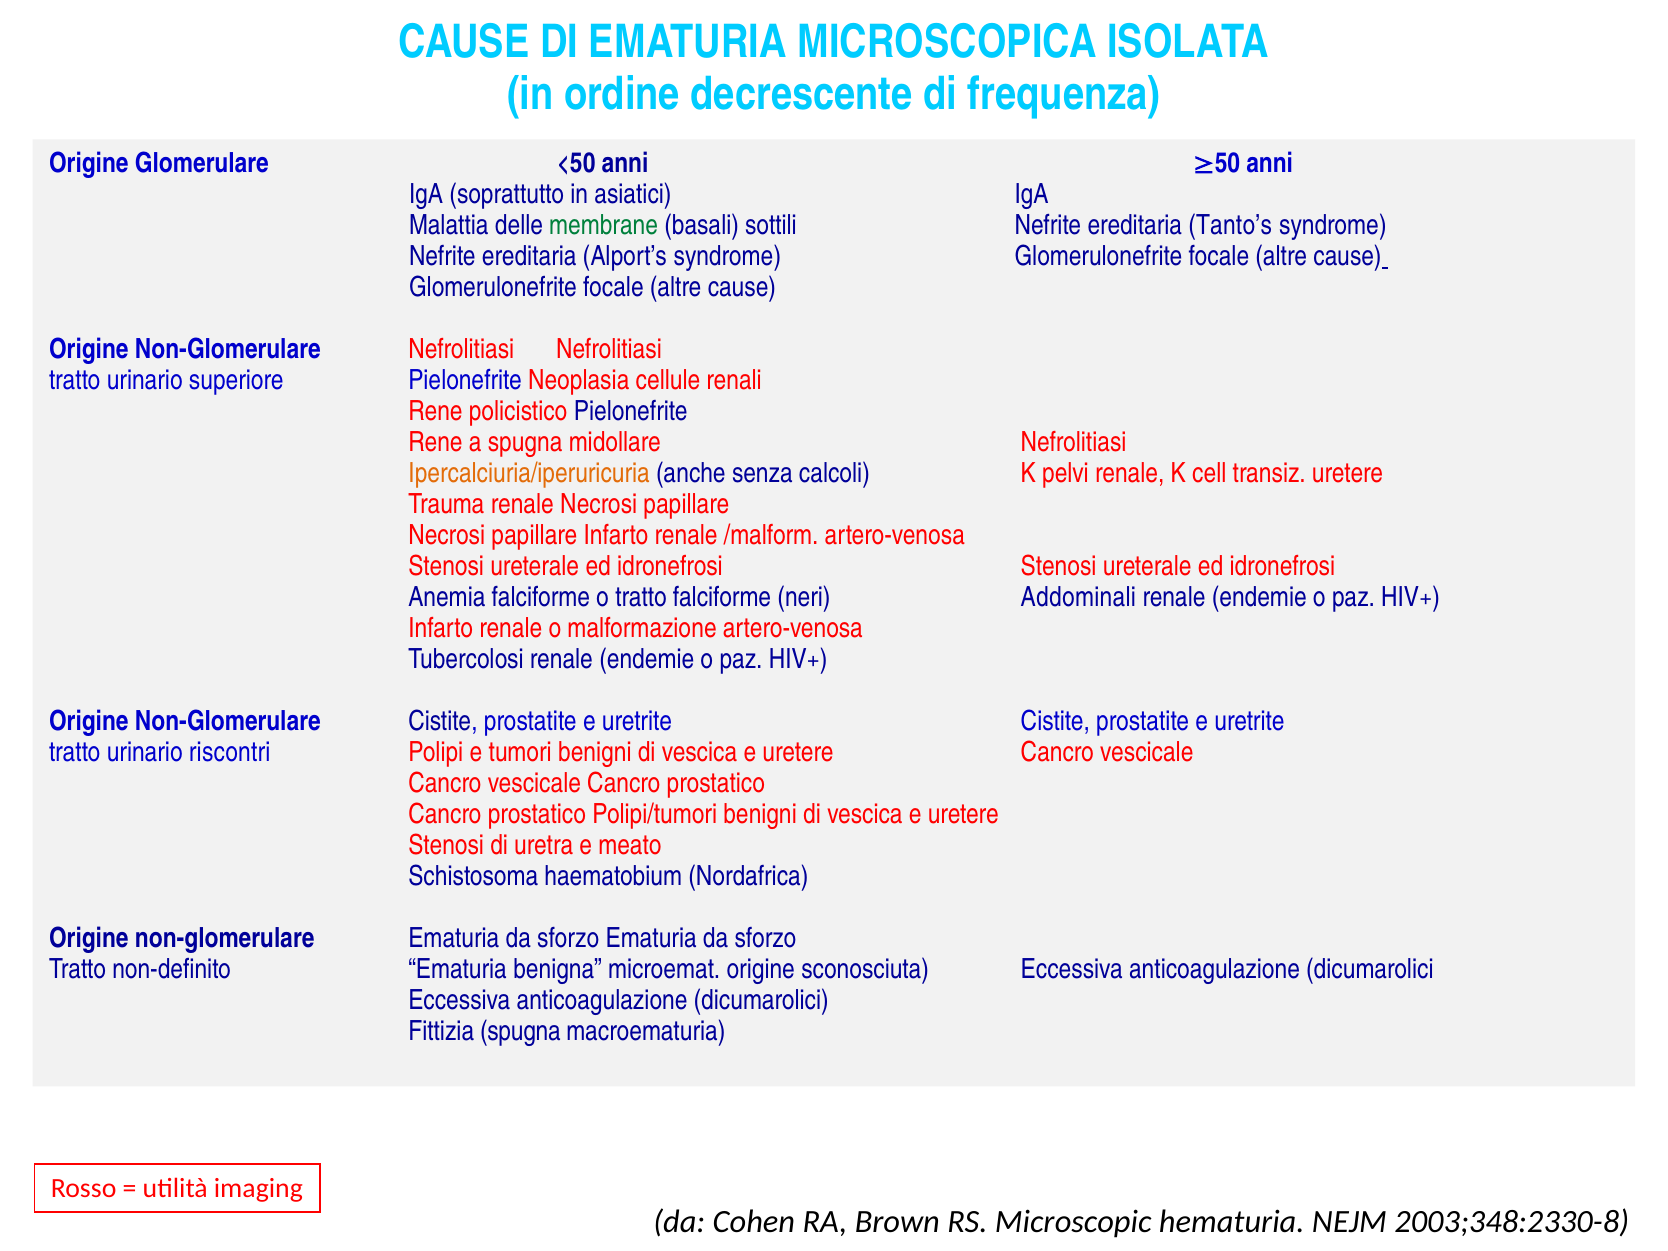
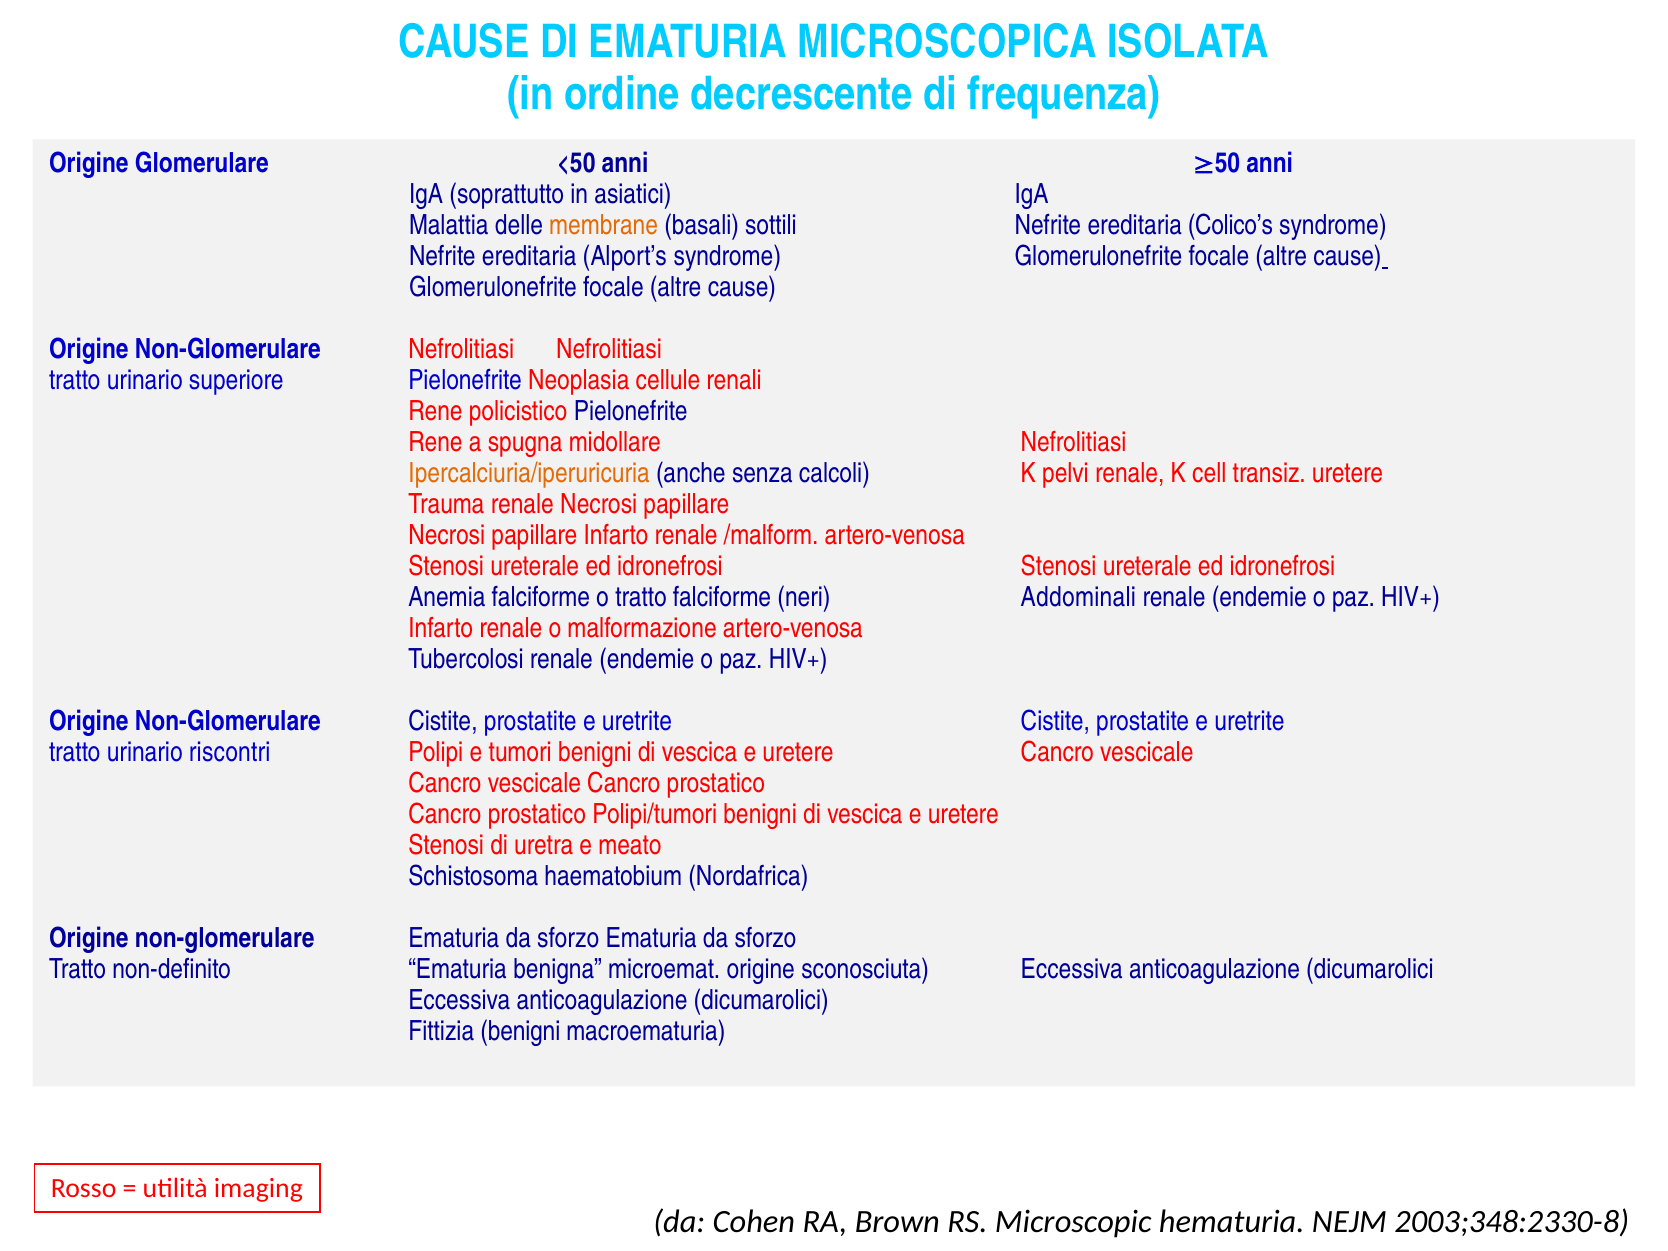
membrane colour: green -> orange
Tanto’s: Tanto’s -> Colico’s
Fittizia spugna: spugna -> benigni
